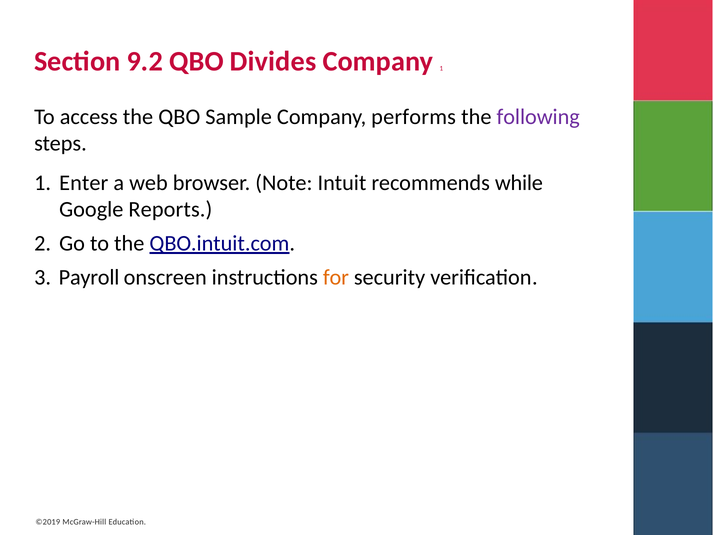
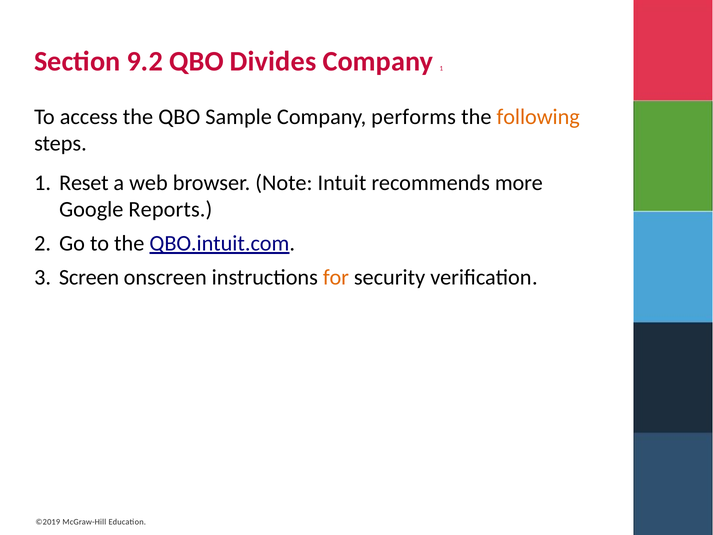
following colour: purple -> orange
Enter: Enter -> Reset
while: while -> more
Payroll: Payroll -> Screen
